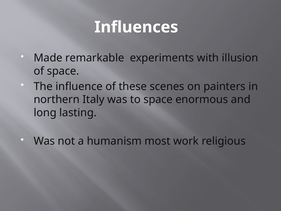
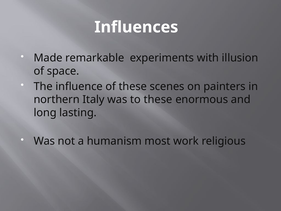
to space: space -> these
